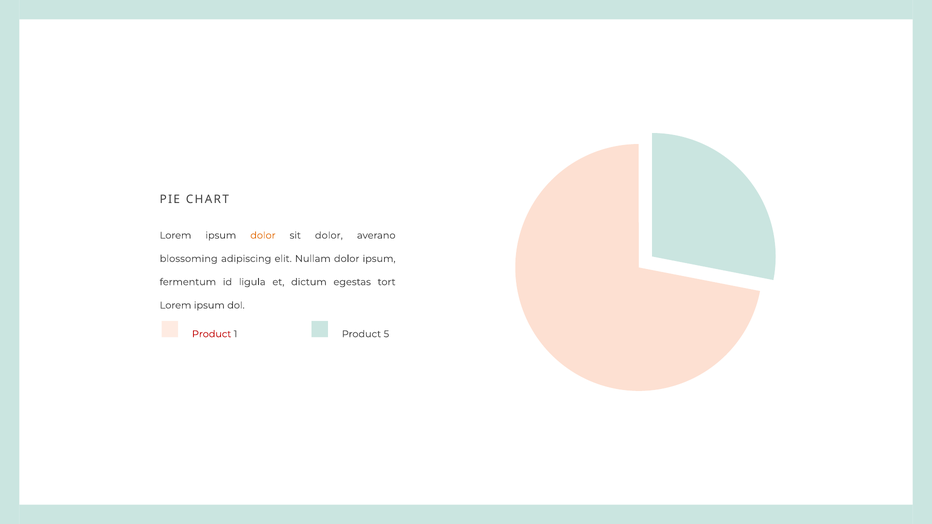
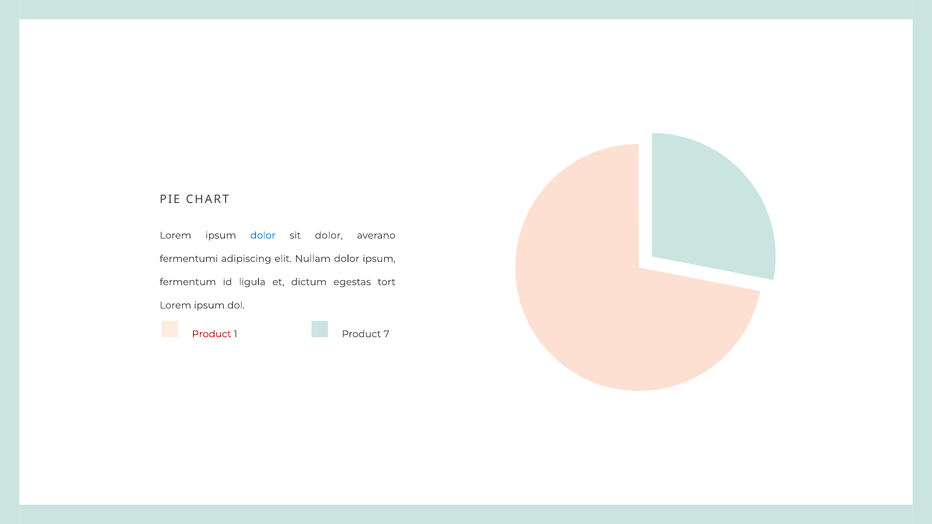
dolor at (263, 236) colour: orange -> blue
blossoming: blossoming -> fermentumi
5: 5 -> 7
